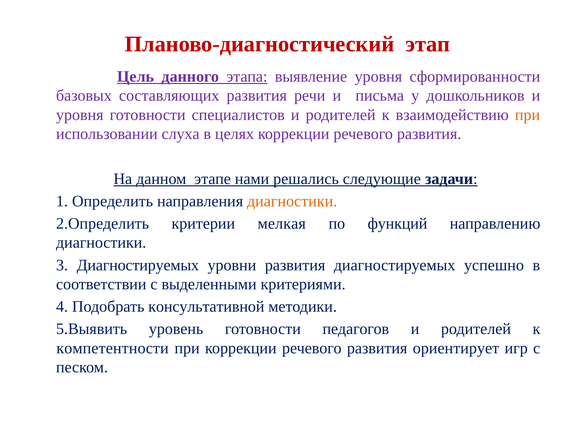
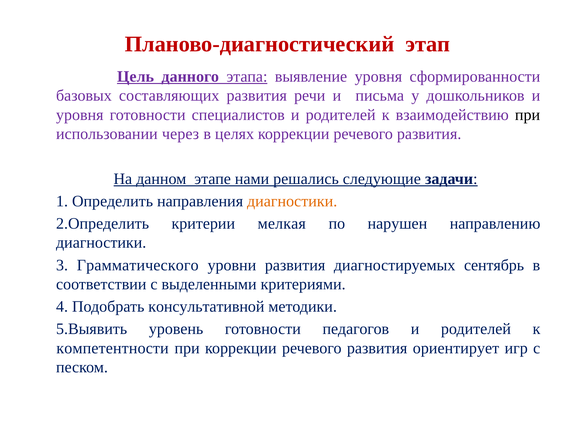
при at (528, 115) colour: orange -> black
слуха: слуха -> через
функций: функций -> нарушен
3 Диагностируемых: Диагностируемых -> Грамматического
успешно: успешно -> сентябрь
